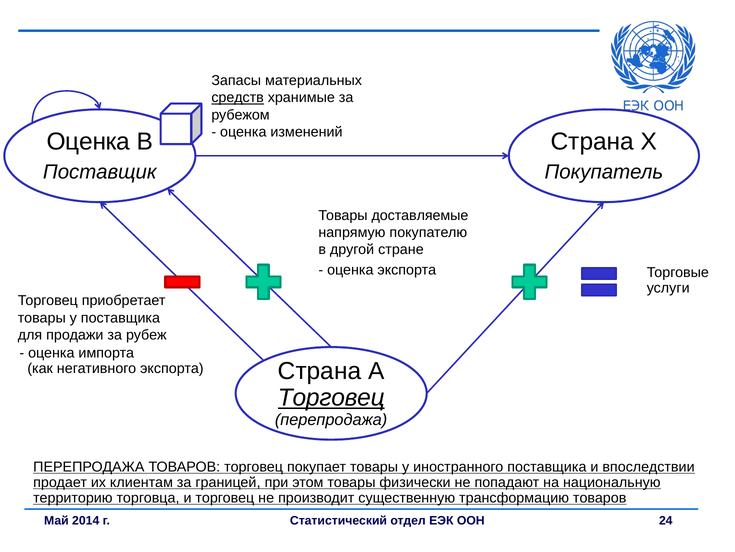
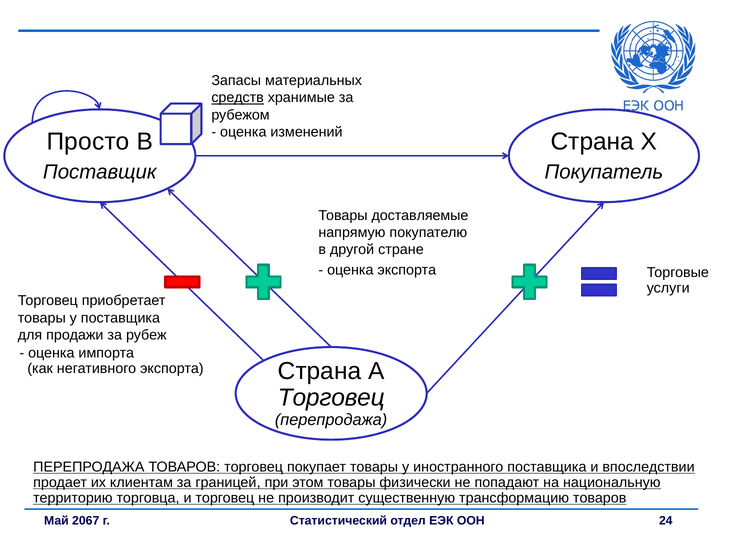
Оценка at (88, 141): Оценка -> Просто
Торговец at (331, 397) underline: present -> none
2014: 2014 -> 2067
